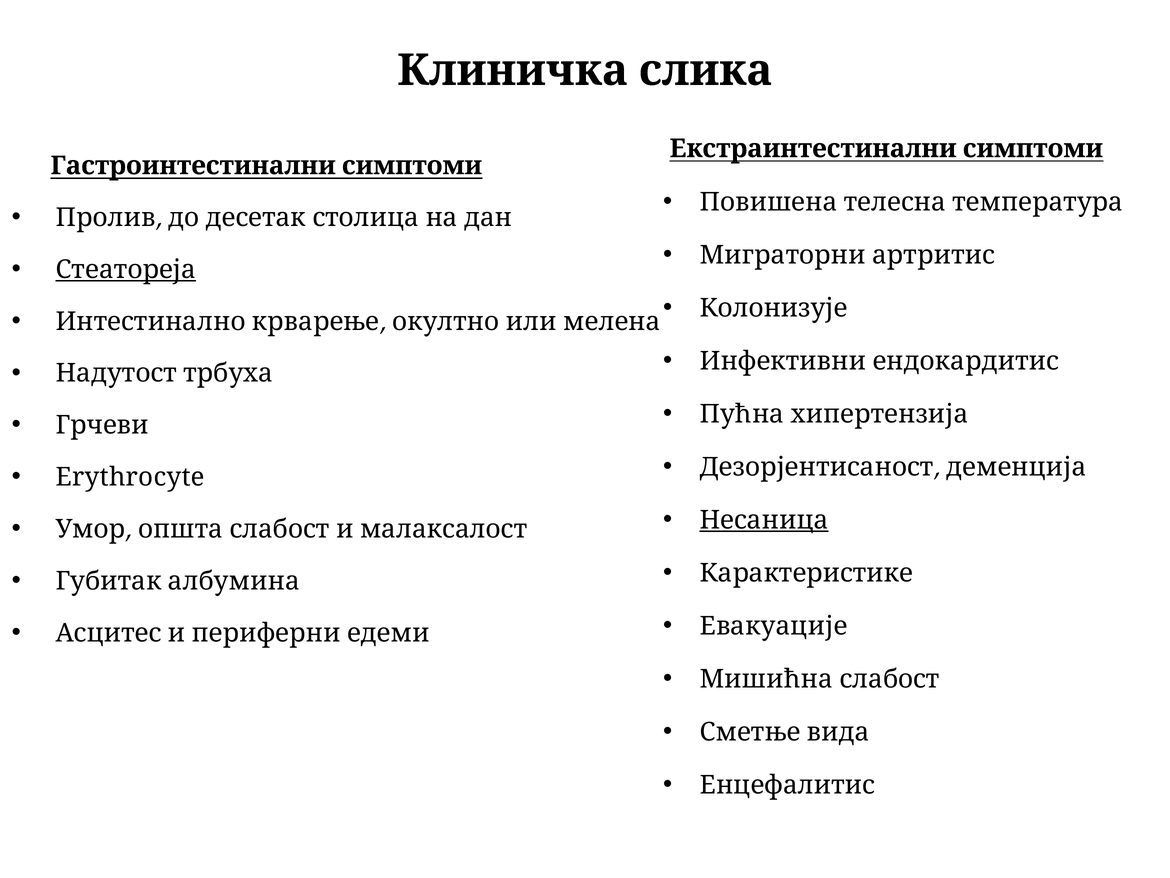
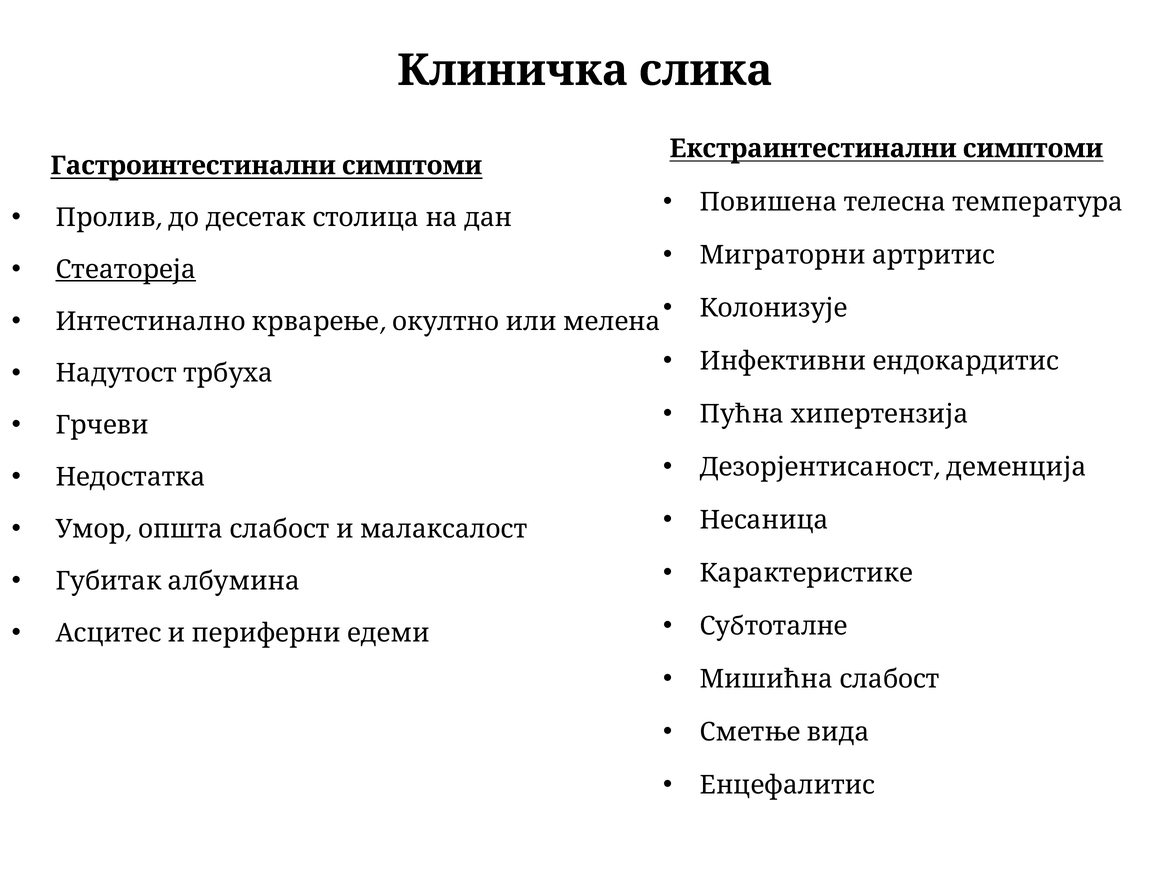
Erythrocyte: Erythrocyte -> Недостатка
Несаница underline: present -> none
Евакуације: Евакуације -> Субтоталне
